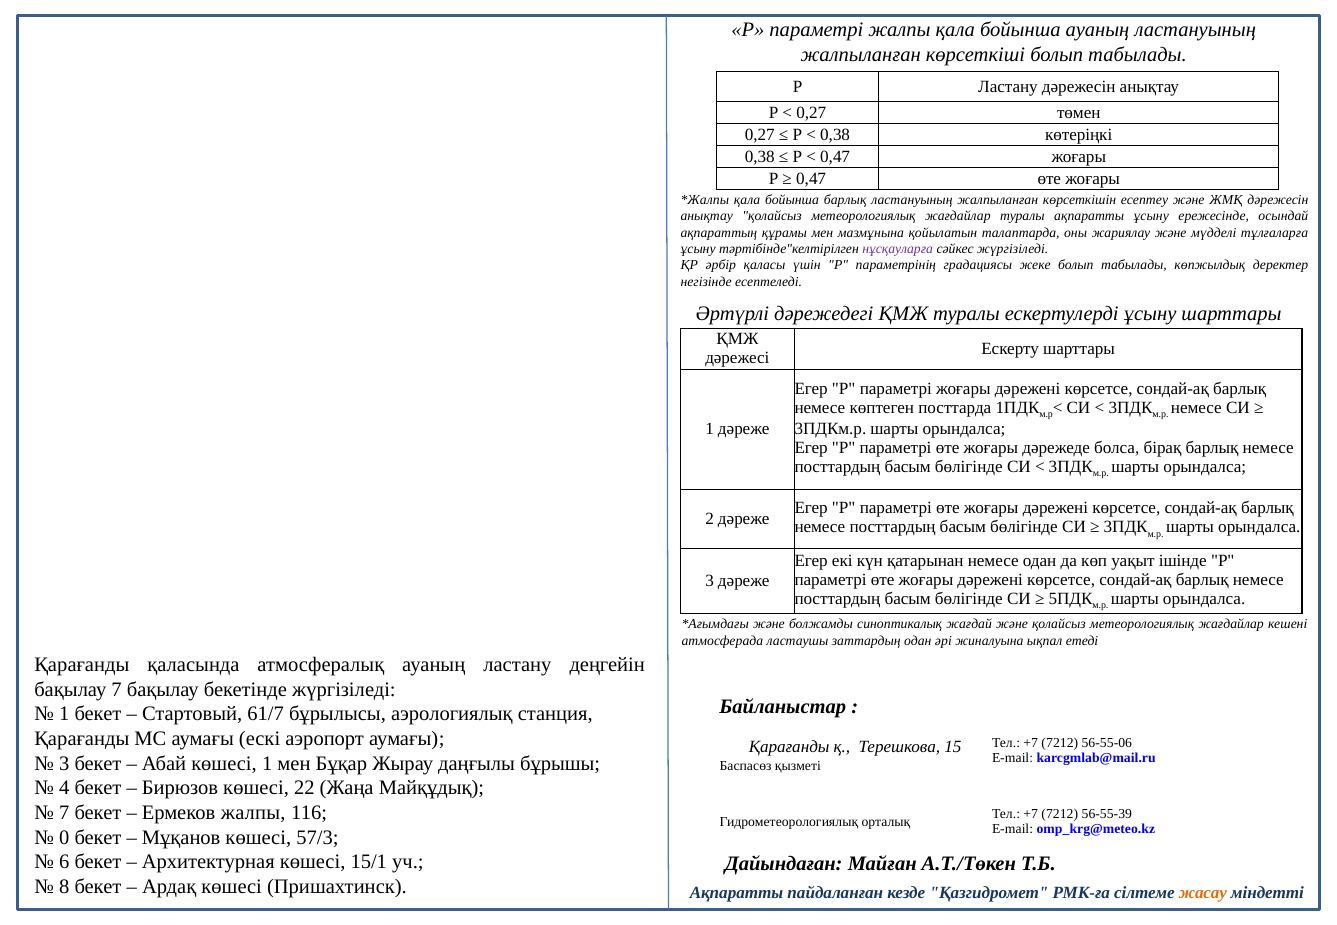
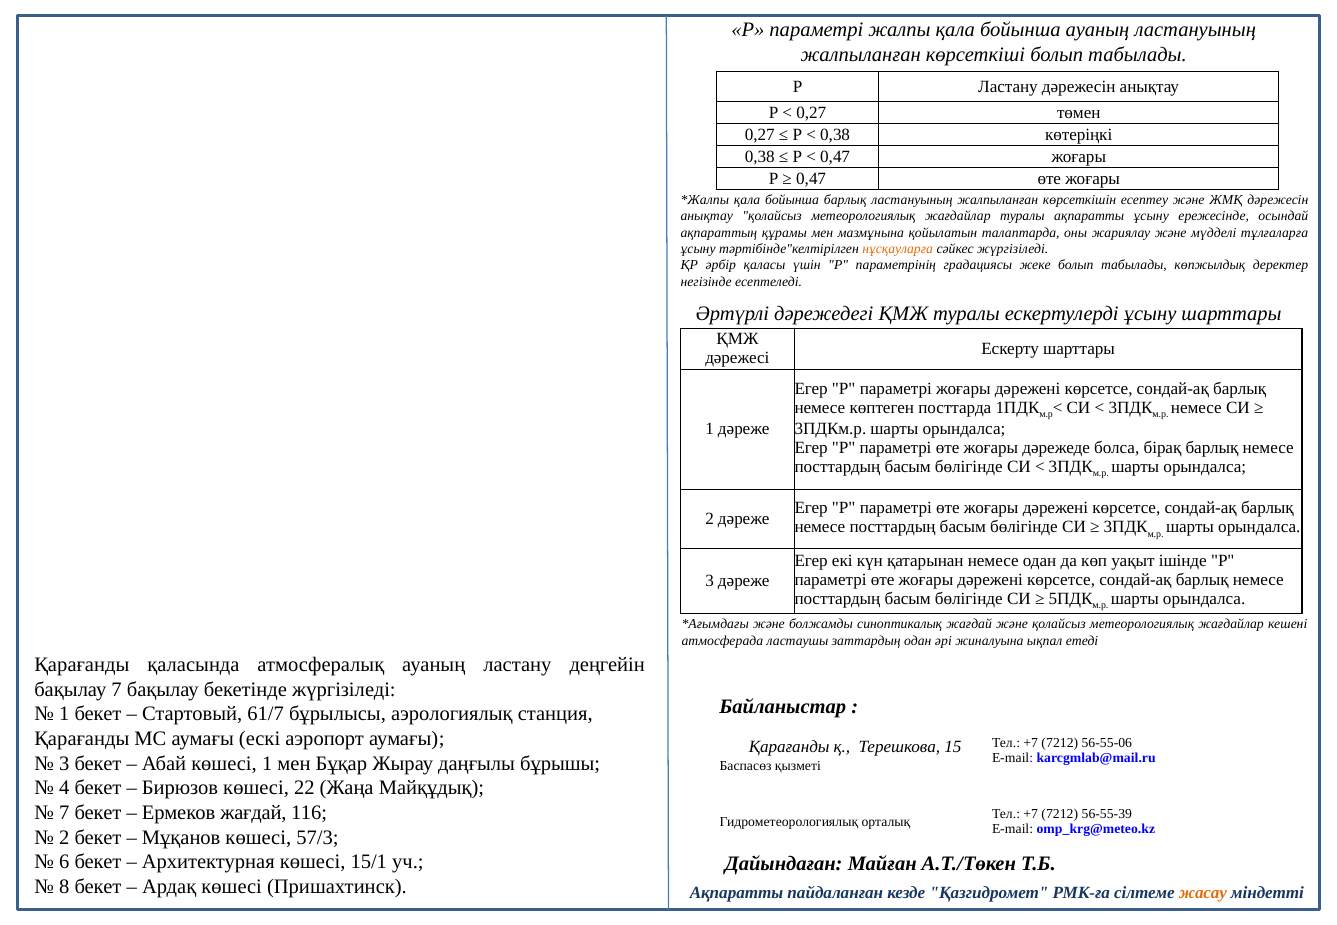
нұсқауларға colour: purple -> orange
Ермеков жалпы: жалпы -> жағдай
0 at (64, 838): 0 -> 2
